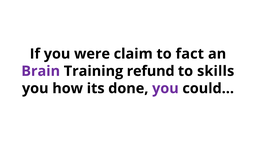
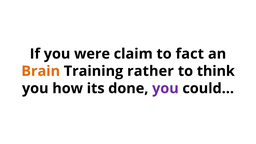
Brain colour: purple -> orange
refund: refund -> rather
skills: skills -> think
